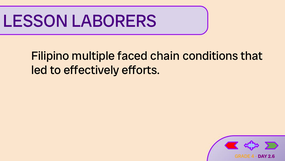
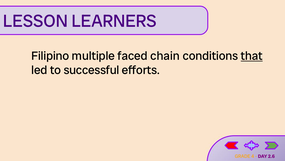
LABORERS: LABORERS -> LEARNERS
that underline: none -> present
effectively: effectively -> successful
